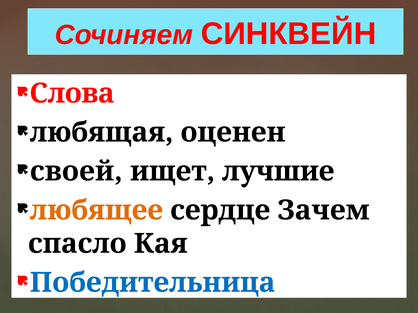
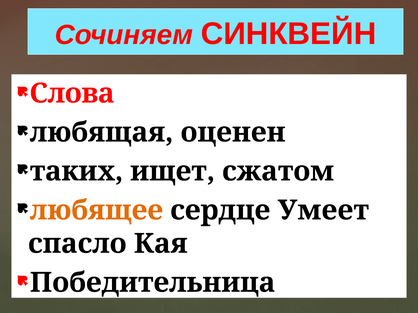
своей: своей -> таких
лучшие: лучшие -> сжатом
Зачем: Зачем -> Умеет
Победительница colour: blue -> black
